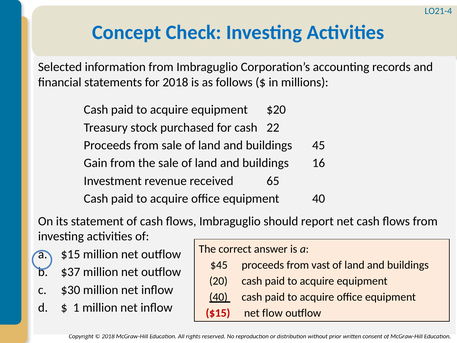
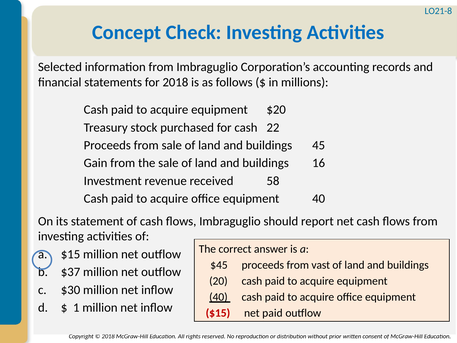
LO21-4: LO21-4 -> LO21-8
65: 65 -> 58
net flow: flow -> paid
